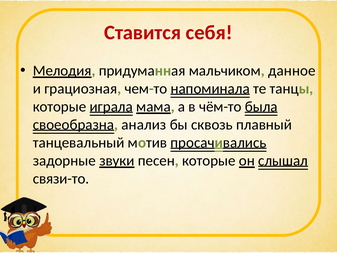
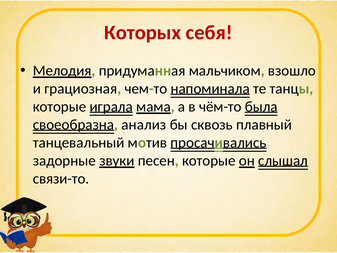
Ставится: Ставится -> Которых
данное: данное -> взошло
